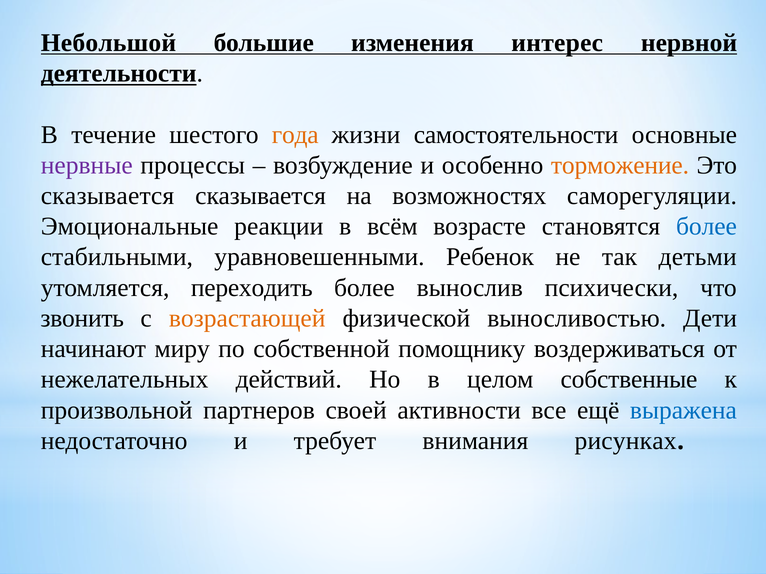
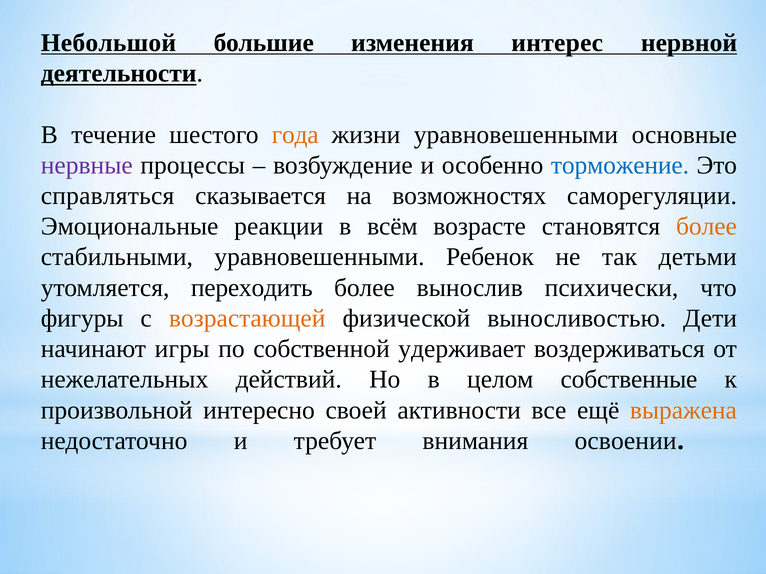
жизни самостоятельности: самостоятельности -> уравновешенными
торможение colour: orange -> blue
сказывается at (108, 196): сказывается -> справляться
более at (706, 227) colour: blue -> orange
звонить: звонить -> фигуры
миру: миру -> игры
помощнику: помощнику -> удерживает
партнеров: партнеров -> интересно
выражена colour: blue -> orange
рисунках: рисунках -> освоении
